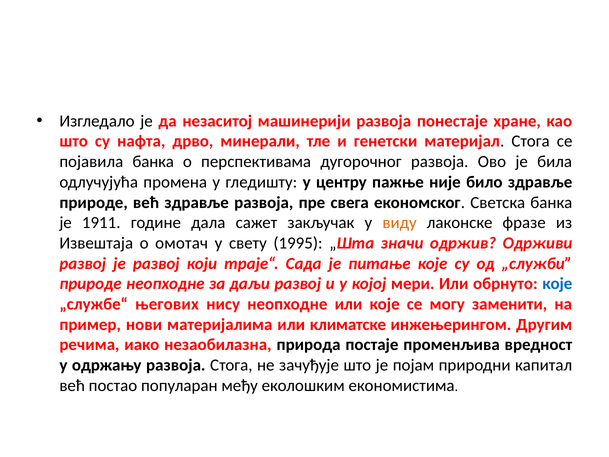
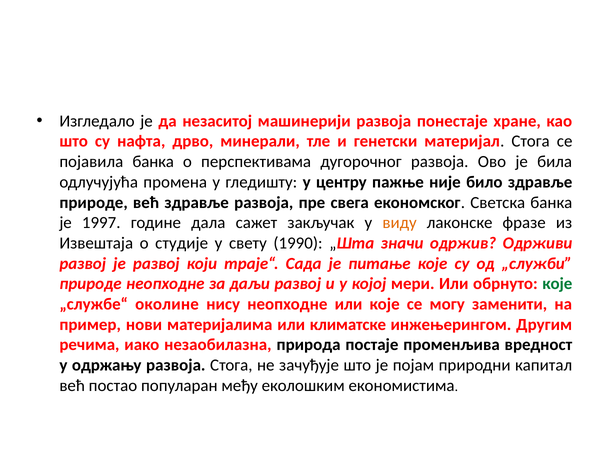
1911: 1911 -> 1997
омотач: омотач -> студије
1995: 1995 -> 1990
које at (557, 284) colour: blue -> green
његових: његових -> околине
